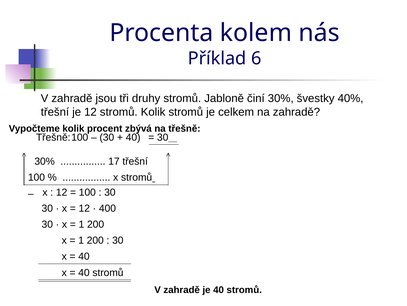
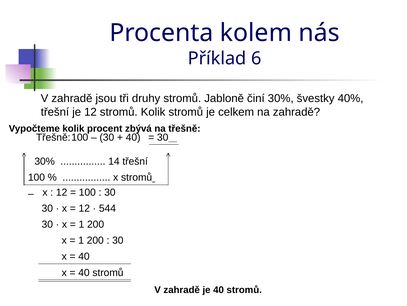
17: 17 -> 14
400: 400 -> 544
